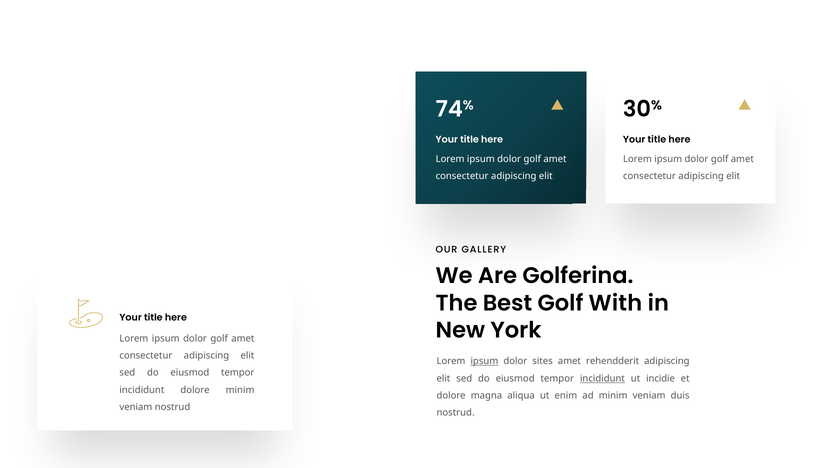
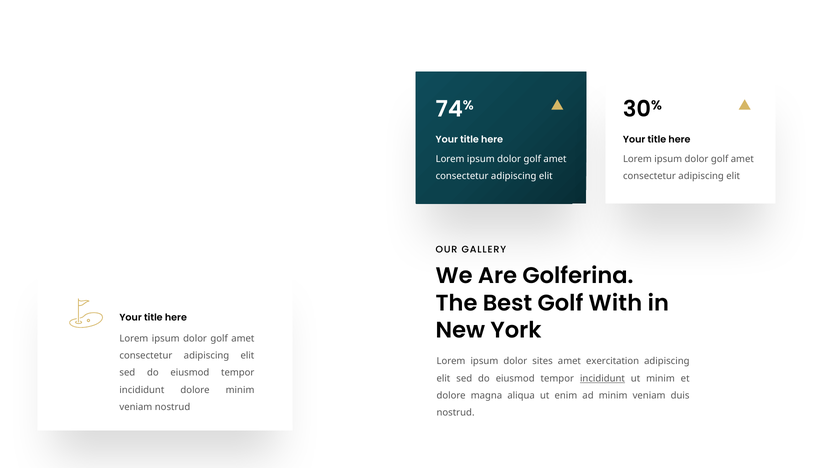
ipsum at (484, 361) underline: present -> none
rehendderit: rehendderit -> exercitation
ut incidie: incidie -> minim
